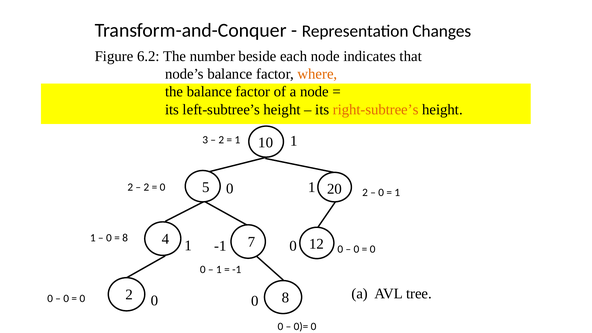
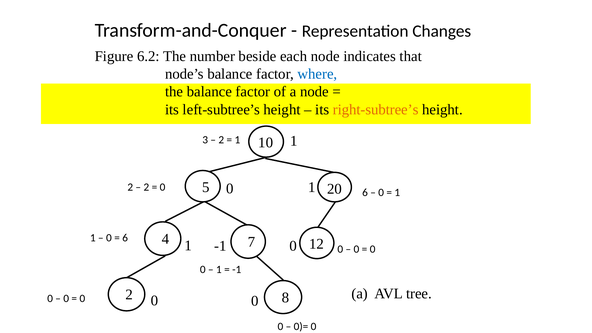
where colour: orange -> blue
0 2: 2 -> 6
8 at (125, 238): 8 -> 6
